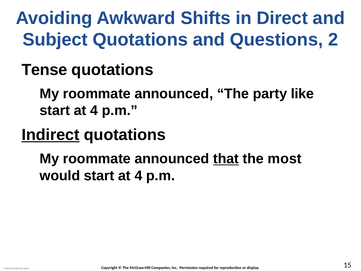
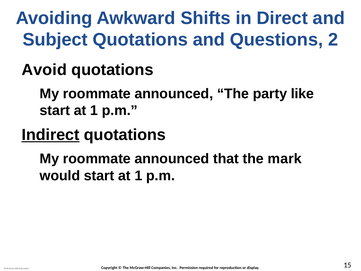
Tense: Tense -> Avoid
4 at (94, 110): 4 -> 1
that underline: present -> none
most: most -> mark
would start at 4: 4 -> 1
